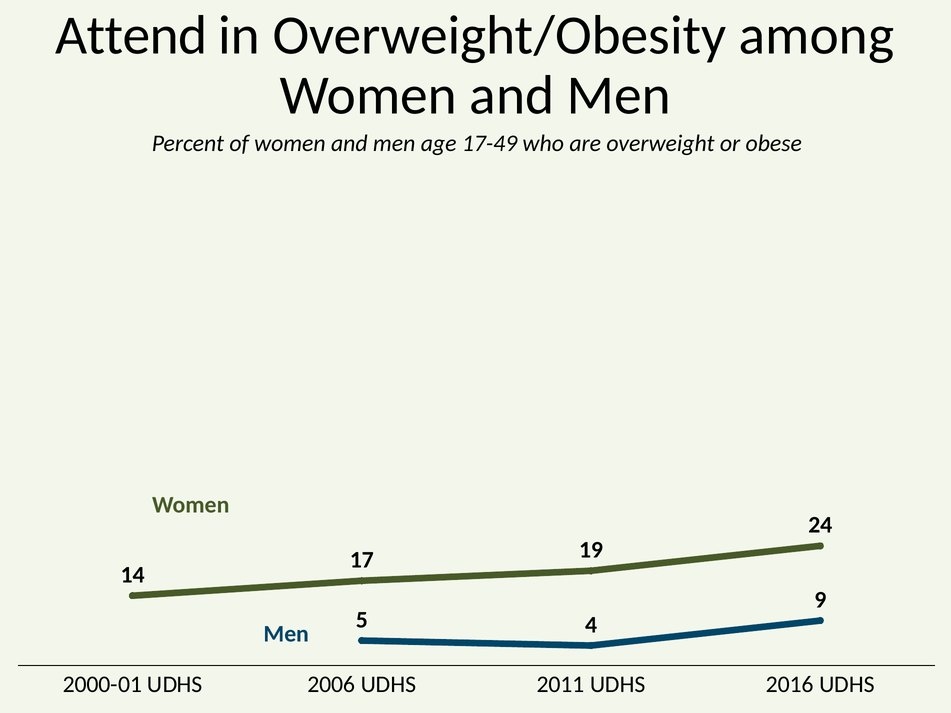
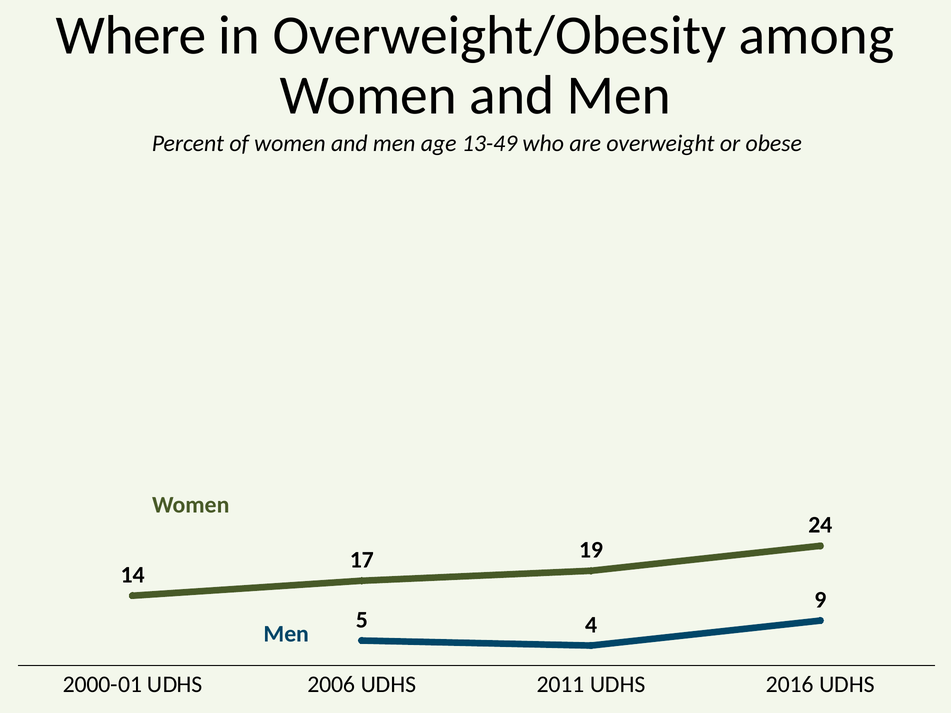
Attend: Attend -> Where
17-49: 17-49 -> 13-49
